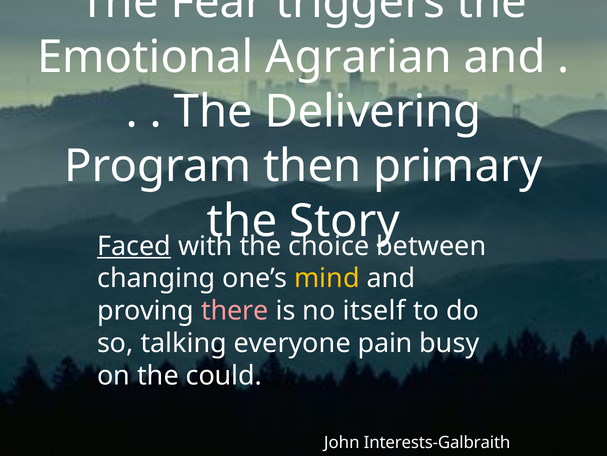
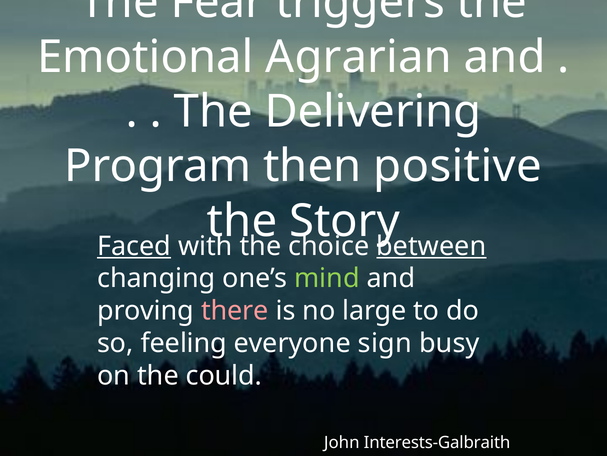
primary: primary -> positive
between underline: none -> present
mind colour: yellow -> light green
itself: itself -> large
talking: talking -> feeling
pain: pain -> sign
